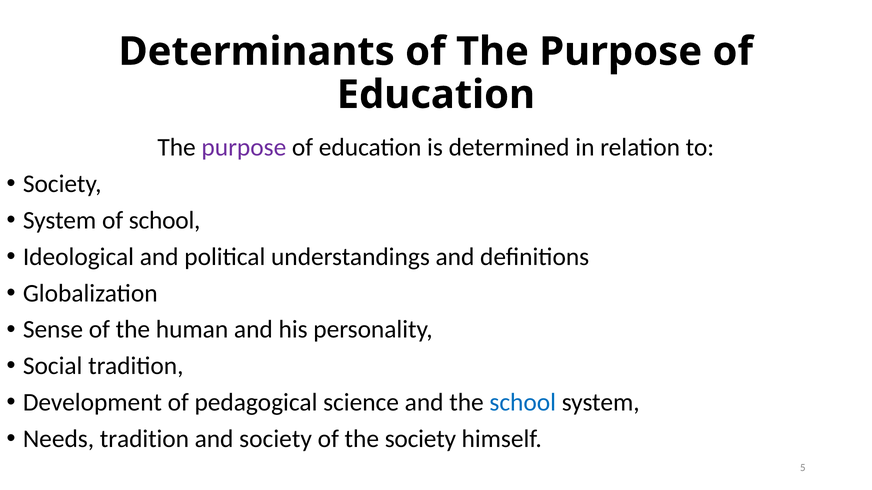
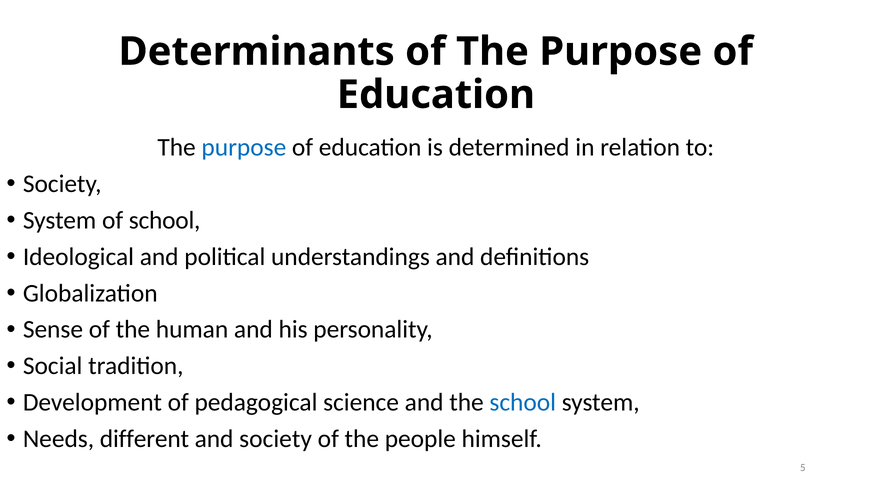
purpose at (244, 147) colour: purple -> blue
Needs tradition: tradition -> different
the society: society -> people
